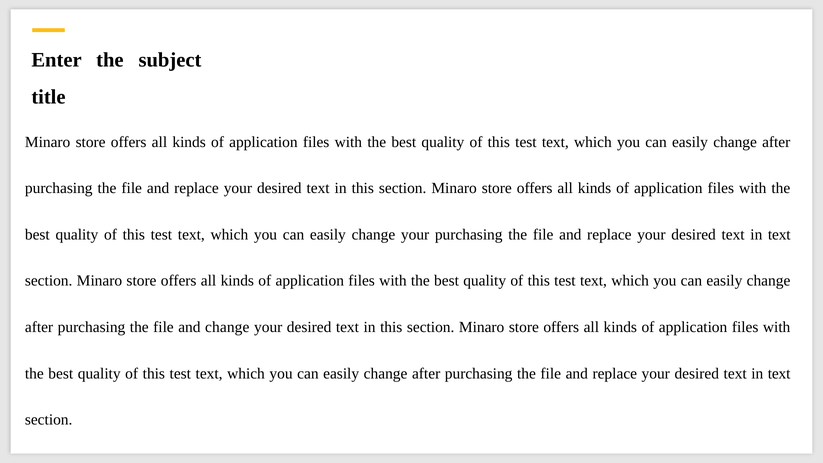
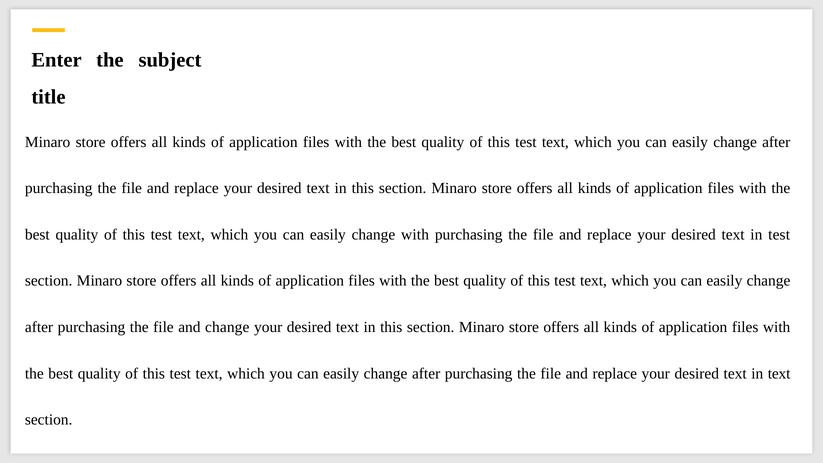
easily change your: your -> with
text at (779, 235): text -> test
